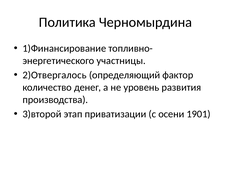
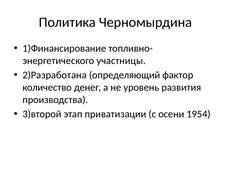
2)Отвергалось: 2)Отвергалось -> 2)Разработана
1901: 1901 -> 1954
